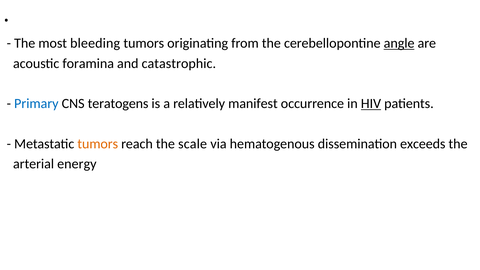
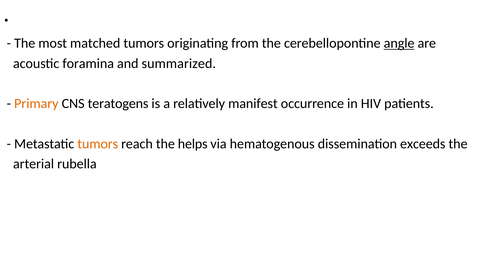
bleeding: bleeding -> matched
catastrophic: catastrophic -> summarized
Primary colour: blue -> orange
HIV underline: present -> none
scale: scale -> helps
energy: energy -> rubella
